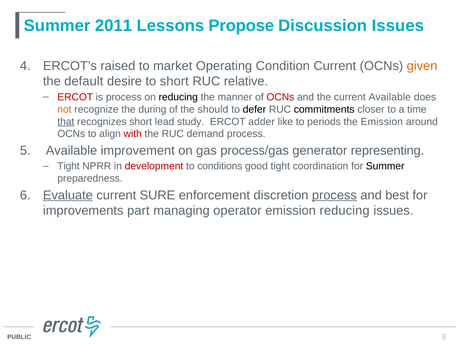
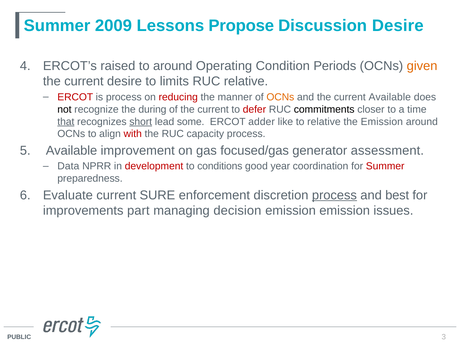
2011: 2011 -> 2009
Discussion Issues: Issues -> Desire
to market: market -> around
Condition Current: Current -> Periods
default at (84, 81): default -> current
to short: short -> limits
reducing at (178, 97) colour: black -> red
OCNs at (280, 97) colour: red -> orange
not colour: orange -> black
of the should: should -> current
defer colour: black -> red
short at (141, 122) underline: none -> present
study: study -> some
to periods: periods -> relative
demand: demand -> capacity
process/gas: process/gas -> focused/gas
representing: representing -> assessment
Tight at (68, 166): Tight -> Data
good tight: tight -> year
Summer at (385, 166) colour: black -> red
Evaluate underline: present -> none
operator: operator -> decision
emission reducing: reducing -> emission
